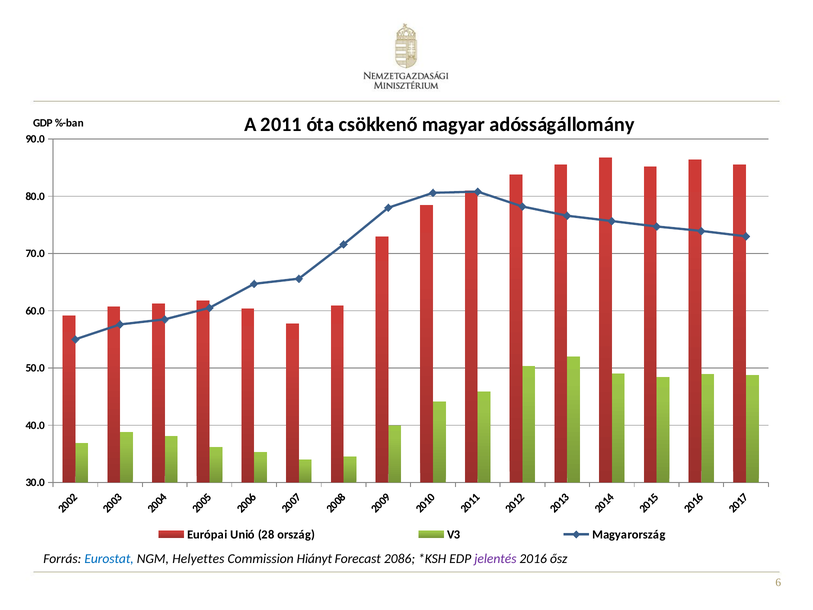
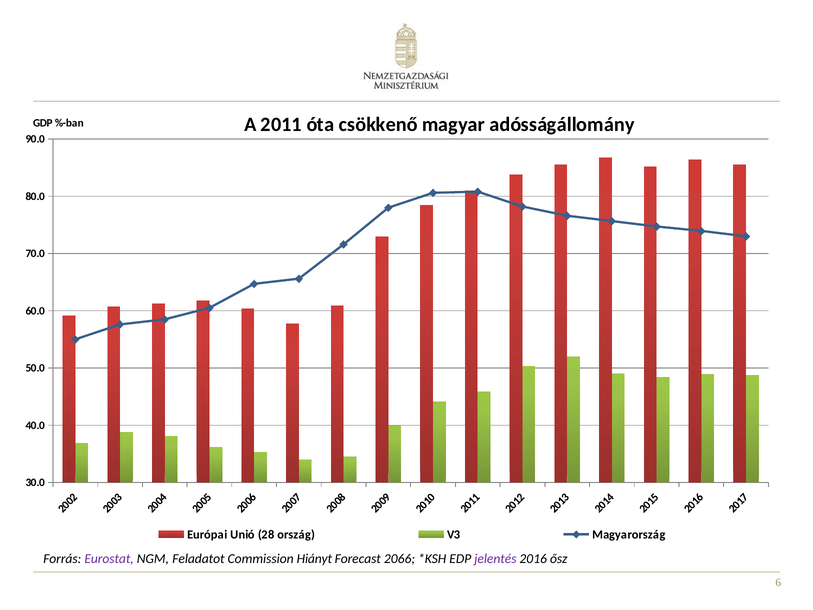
Eurostat colour: blue -> purple
Helyettes: Helyettes -> Feladatot
2086: 2086 -> 2066
